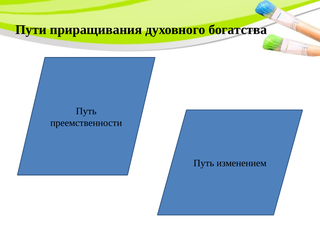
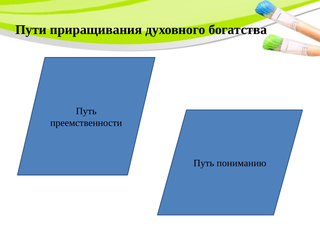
изменением: изменением -> пониманию
